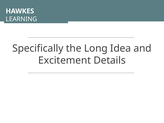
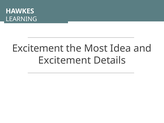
Specifically at (38, 48): Specifically -> Excitement
Long: Long -> Most
